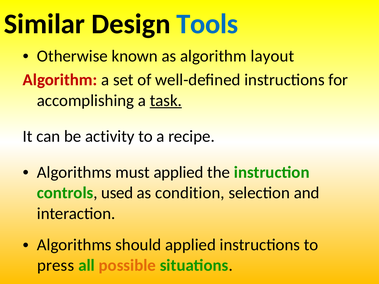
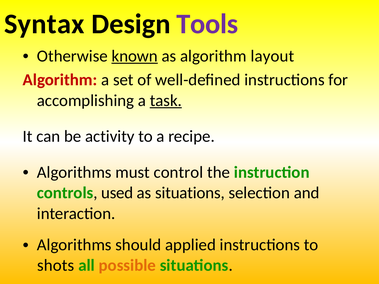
Similar: Similar -> Syntax
Tools colour: blue -> purple
known underline: none -> present
must applied: applied -> control
as condition: condition -> situations
press: press -> shots
